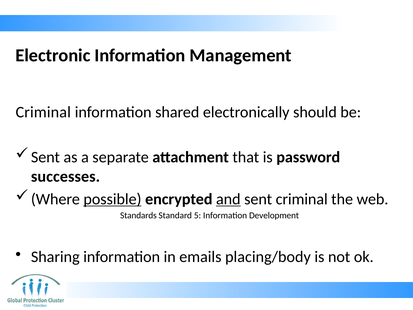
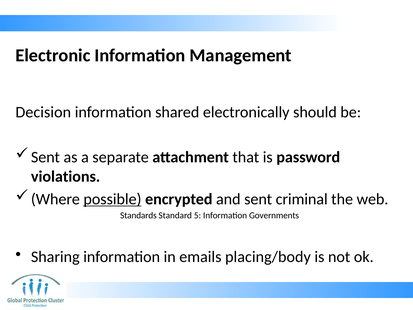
Criminal at (43, 112): Criminal -> Decision
successes: successes -> violations
and underline: present -> none
Development: Development -> Governments
